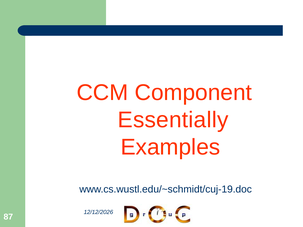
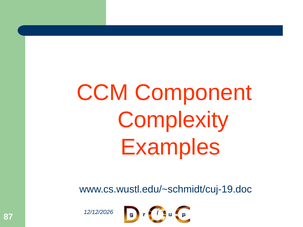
Essentially: Essentially -> Complexity
